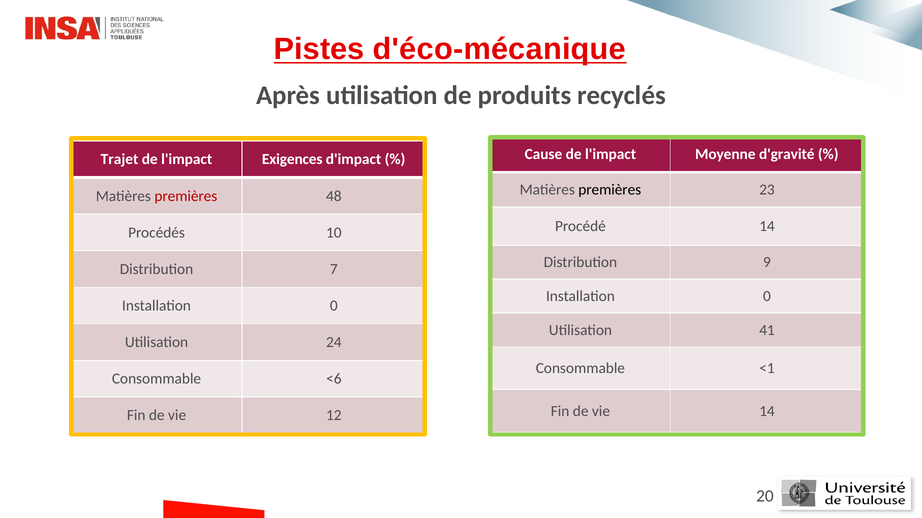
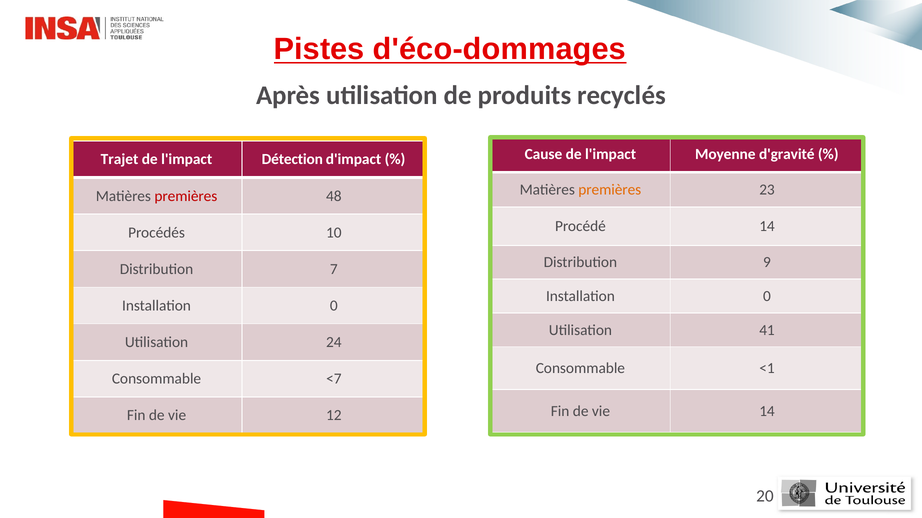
d'éco-mécanique: d'éco-mécanique -> d'éco-dommages
Exigences: Exigences -> Détection
premières at (610, 190) colour: black -> orange
<6: <6 -> <7
